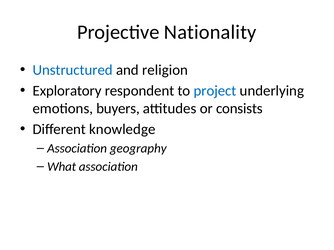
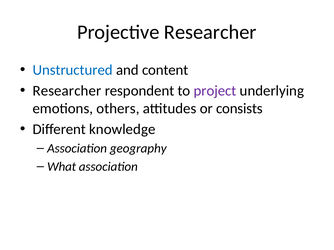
Projective Nationality: Nationality -> Researcher
religion: religion -> content
Exploratory at (67, 91): Exploratory -> Researcher
project colour: blue -> purple
buyers: buyers -> others
